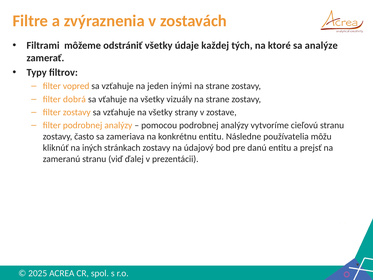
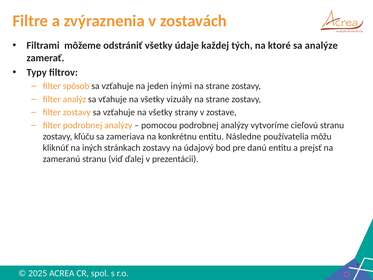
vopred: vopred -> spôsob
dobrá: dobrá -> analýz
často: často -> kľúču
